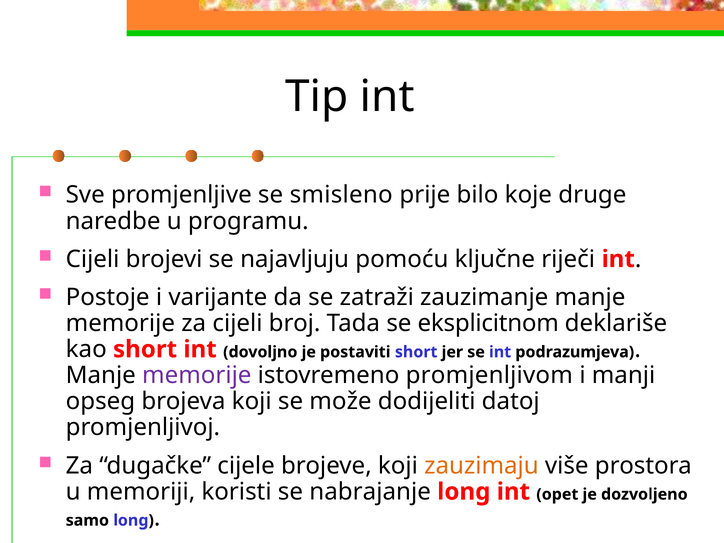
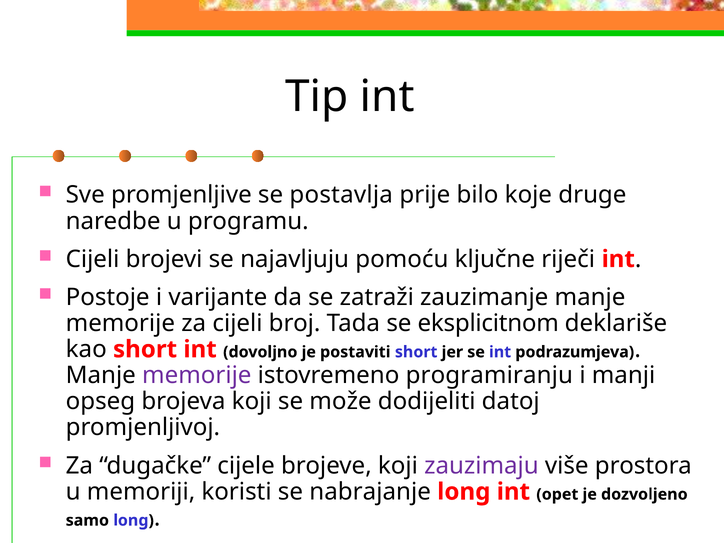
smisleno: smisleno -> postavlja
promjenljivom: promjenljivom -> programiranju
zauzimaju colour: orange -> purple
